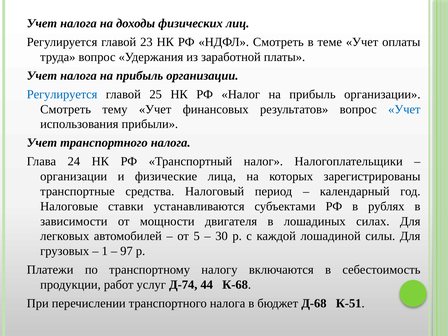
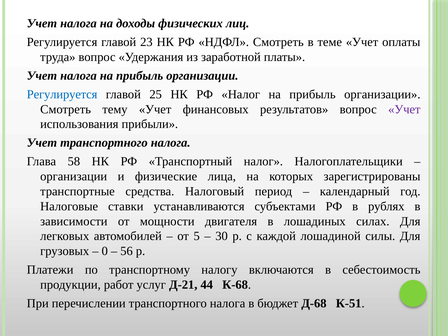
Учет at (404, 109) colour: blue -> purple
24: 24 -> 58
1: 1 -> 0
97: 97 -> 56
Д-74: Д-74 -> Д-21
